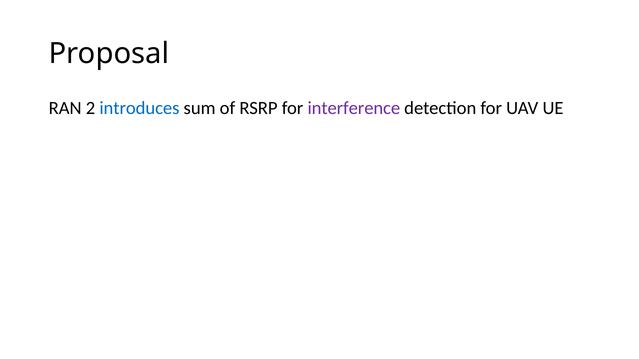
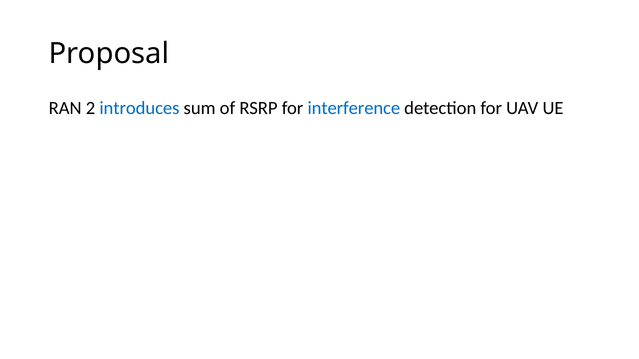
interference colour: purple -> blue
